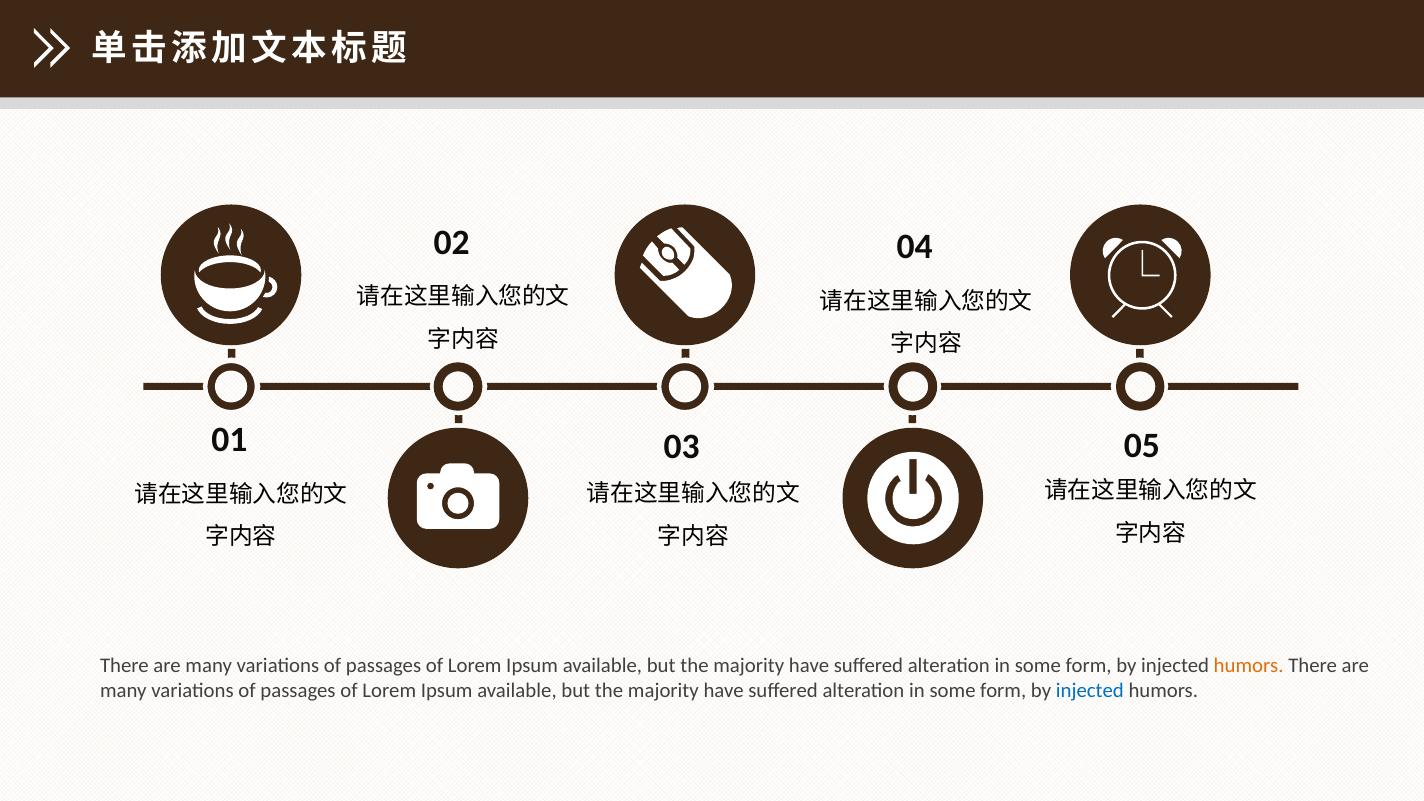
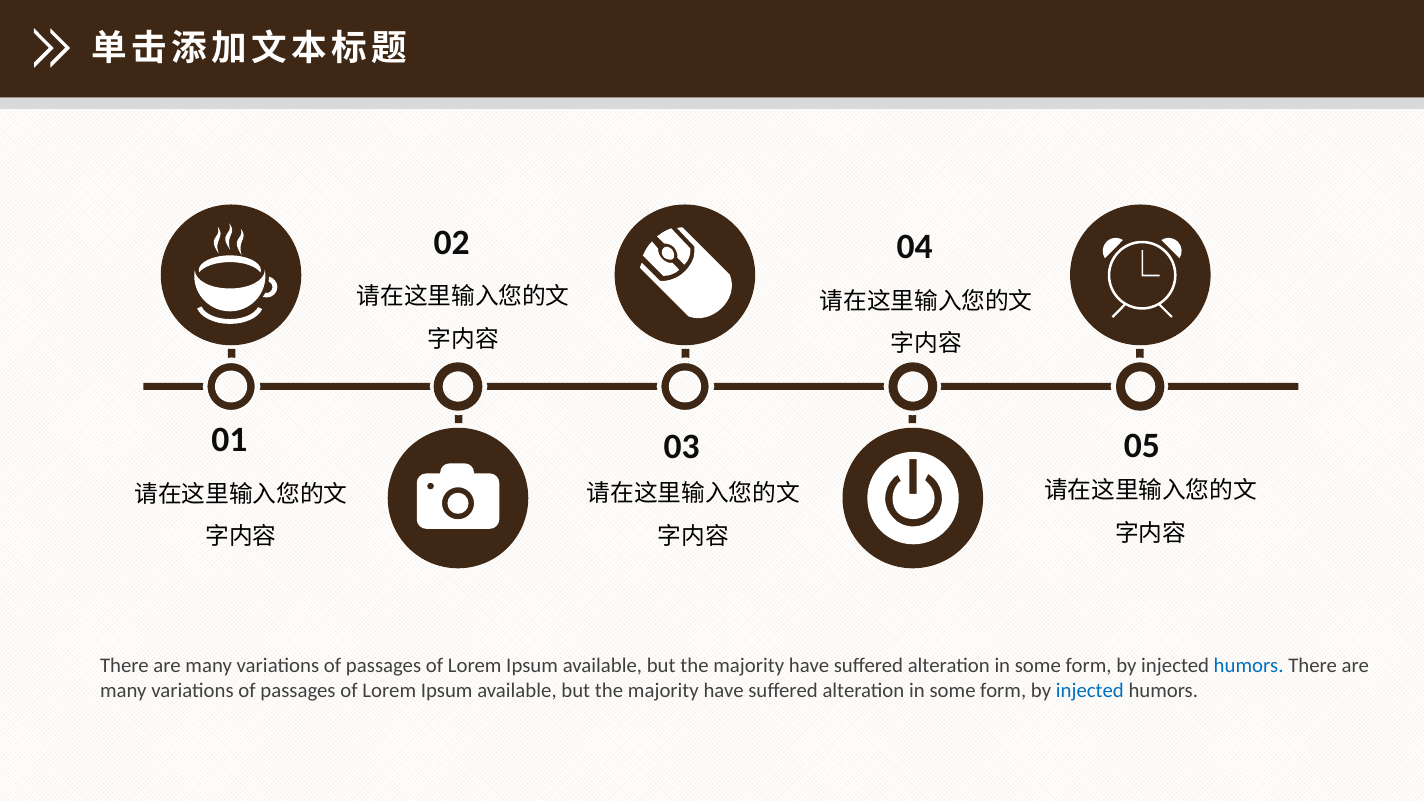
humors at (1249, 666) colour: orange -> blue
